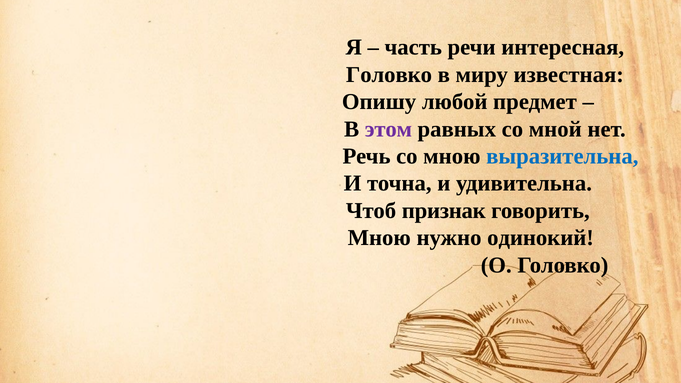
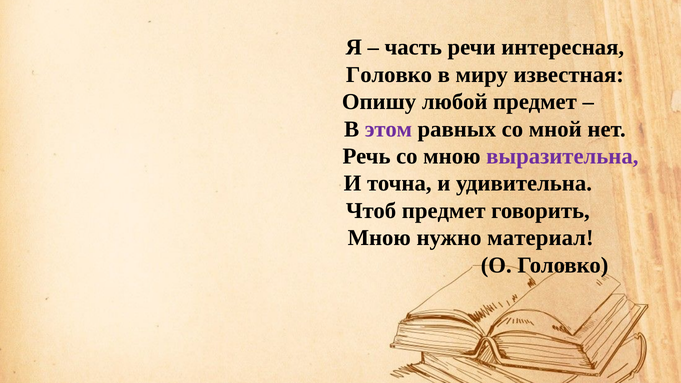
выразительна colour: blue -> purple
Чтоб признак: признак -> предмет
одинокий: одинокий -> материал
